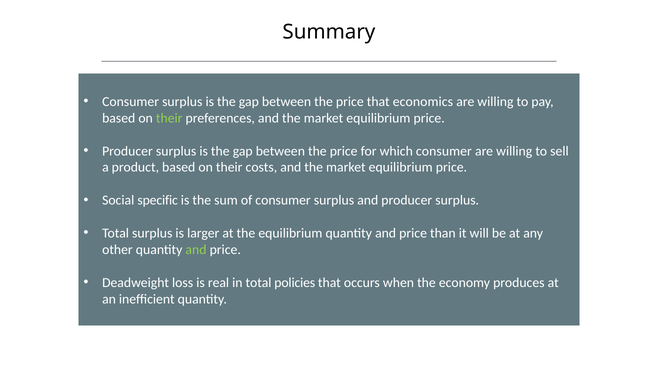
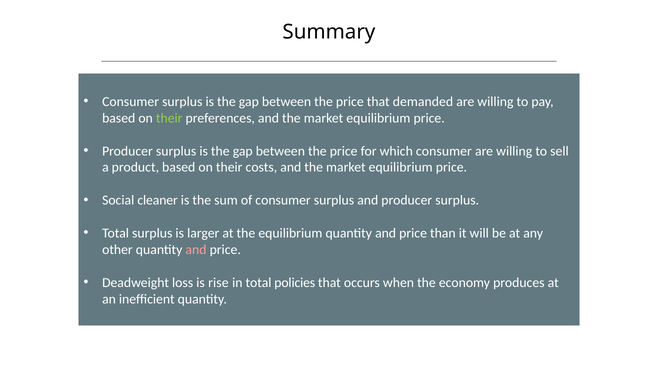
economics: economics -> demanded
specific: specific -> cleaner
and at (196, 250) colour: light green -> pink
real: real -> rise
